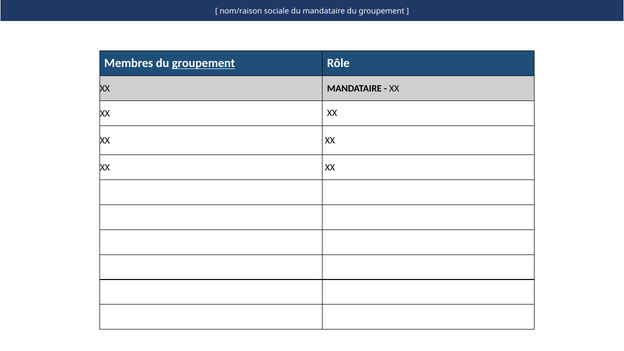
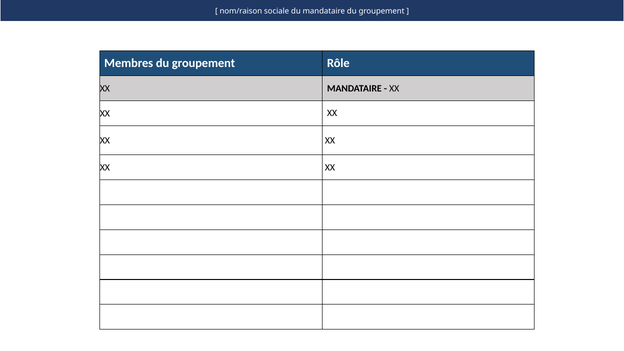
groupement at (203, 63) underline: present -> none
